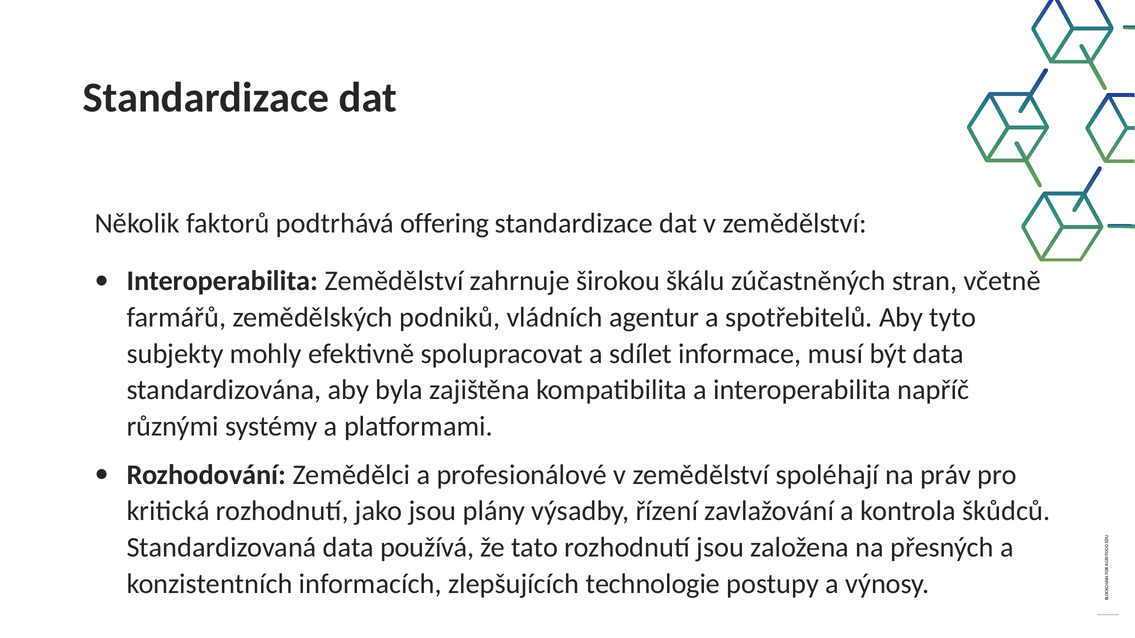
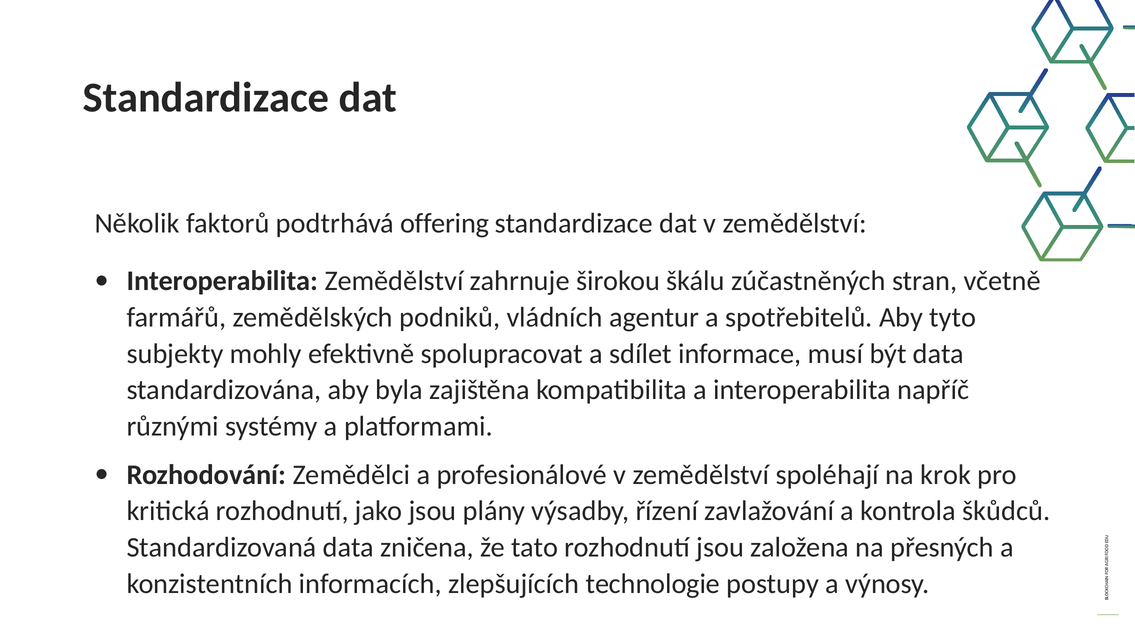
práv: práv -> krok
používá: používá -> zničena
